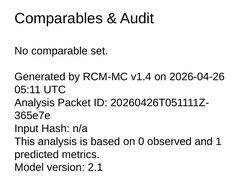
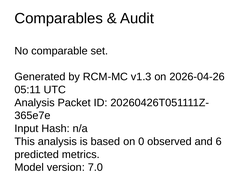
v1.4: v1.4 -> v1.3
1: 1 -> 6
2.1: 2.1 -> 7.0
